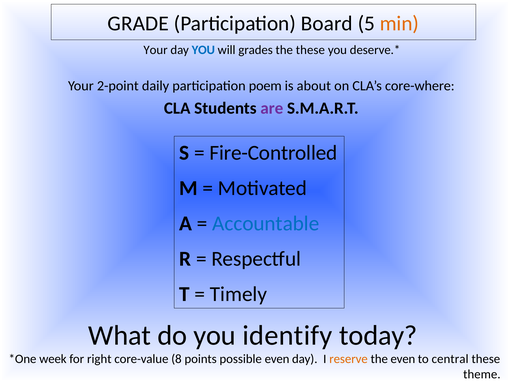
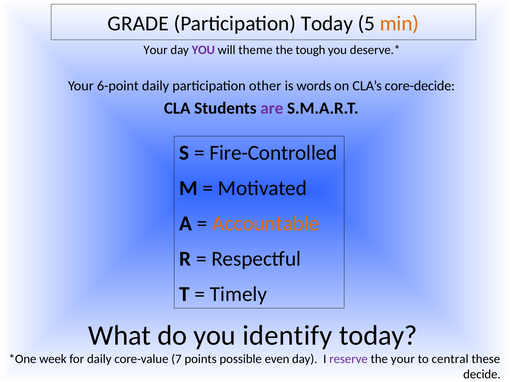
Participation Board: Board -> Today
YOU at (203, 50) colour: blue -> purple
grades: grades -> theme
the these: these -> tough
2-point: 2-point -> 6-point
poem: poem -> other
about: about -> words
core-where: core-where -> core-decide
Accountable colour: blue -> orange
for right: right -> daily
8: 8 -> 7
reserve colour: orange -> purple
the even: even -> your
theme: theme -> decide
